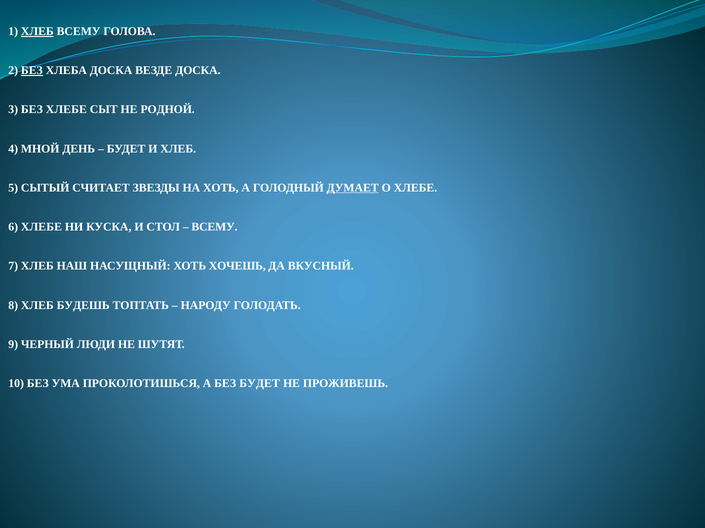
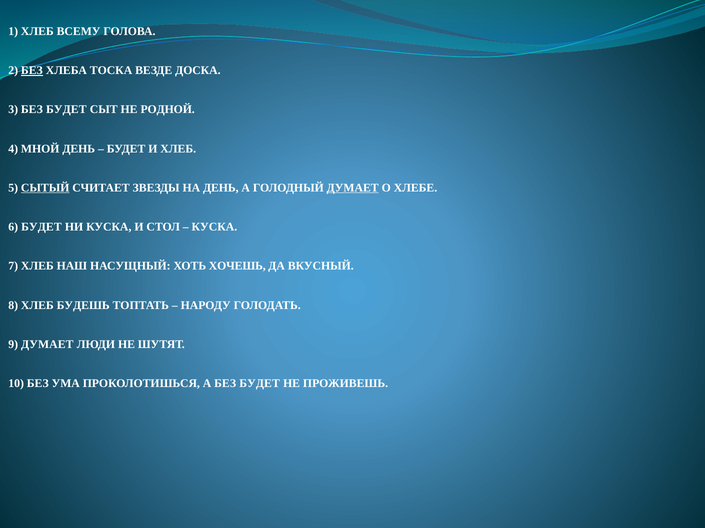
ХЛЕБ at (37, 31) underline: present -> none
ХЛЕБА ДОСКА: ДОСКА -> ТОСКА
3 БЕЗ ХЛЕБЕ: ХЛЕБЕ -> БУДЕТ
СЫТЫЙ underline: none -> present
НА ХОТЬ: ХОТЬ -> ДЕНЬ
6 ХЛЕБЕ: ХЛЕБЕ -> БУДЕТ
ВСЕМУ at (214, 227): ВСЕМУ -> КУСКА
9 ЧЕРНЫЙ: ЧЕРНЫЙ -> ДУМАЕТ
